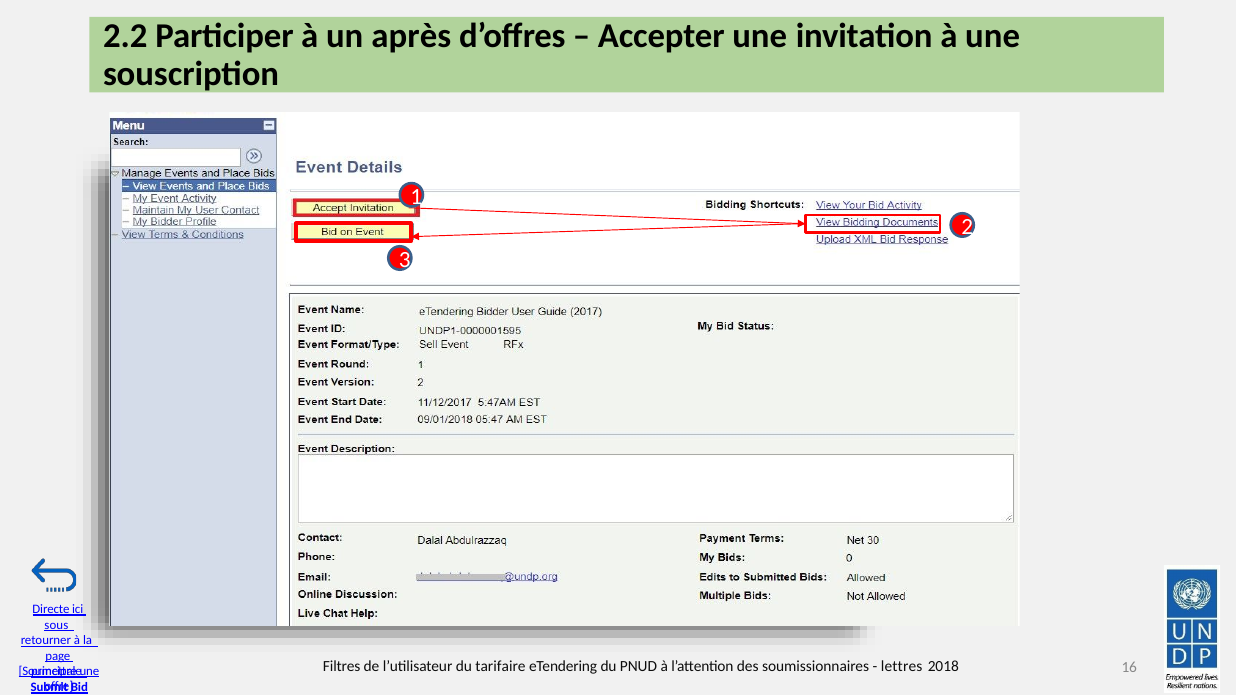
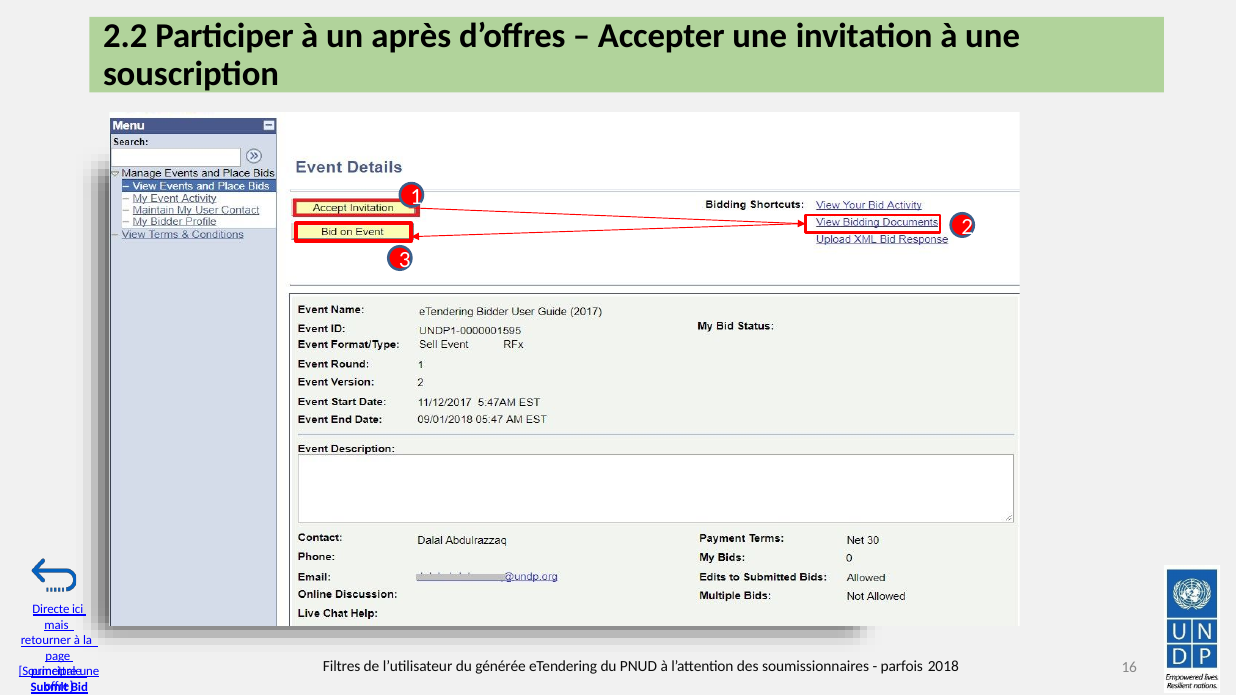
sous: sous -> mais
tarifaire: tarifaire -> générée
lettres: lettres -> parfois
